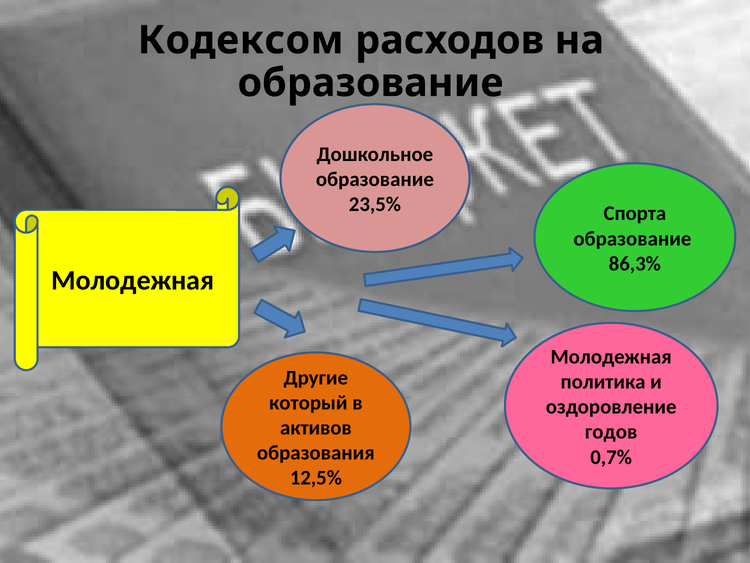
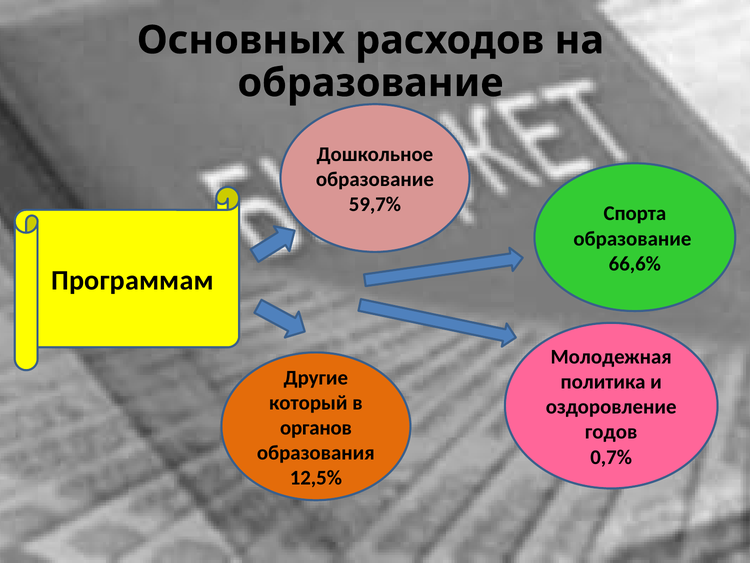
Кодексом: Кодексом -> Основных
23,5%: 23,5% -> 59,7%
86,3%: 86,3% -> 66,6%
Молодежная at (133, 280): Молодежная -> Программам
активов: активов -> органов
